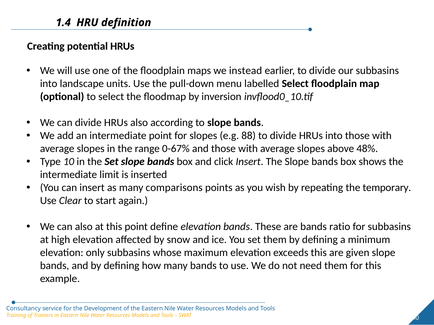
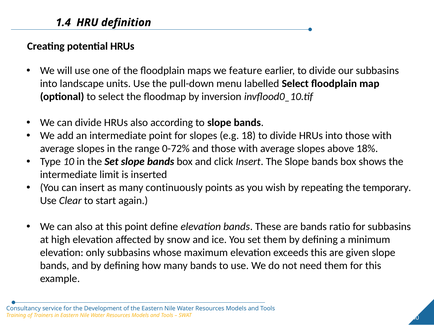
instead: instead -> feature
88: 88 -> 18
0-67%: 0-67% -> 0-72%
48%: 48% -> 18%
comparisons: comparisons -> continuously
